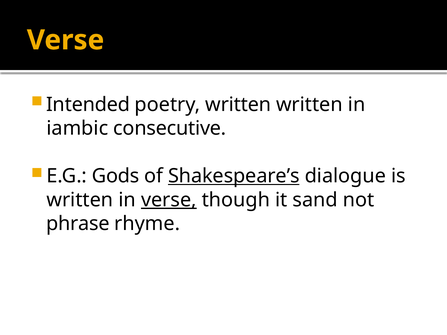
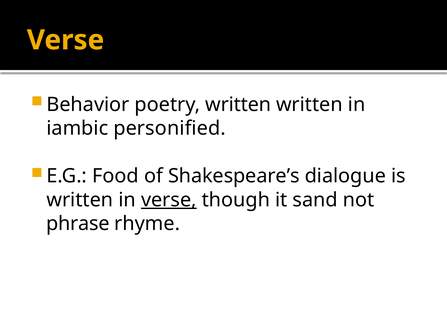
Intended: Intended -> Behavior
consecutive: consecutive -> personified
Gods: Gods -> Food
Shakespeare’s underline: present -> none
